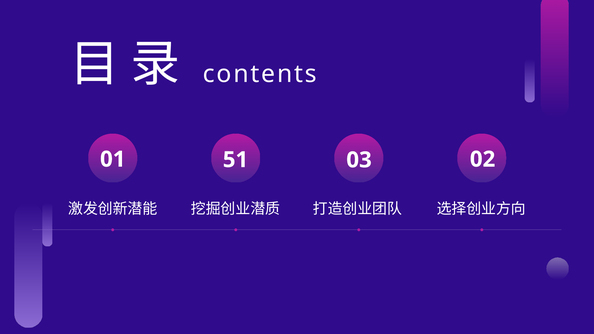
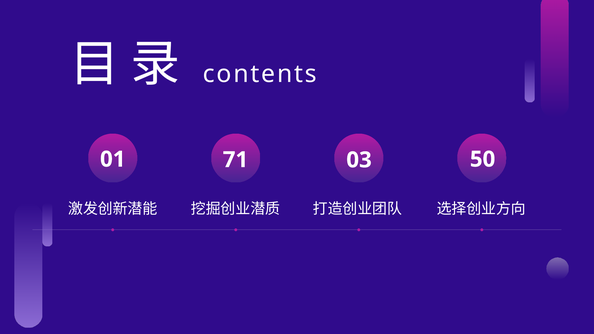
51: 51 -> 71
02: 02 -> 50
